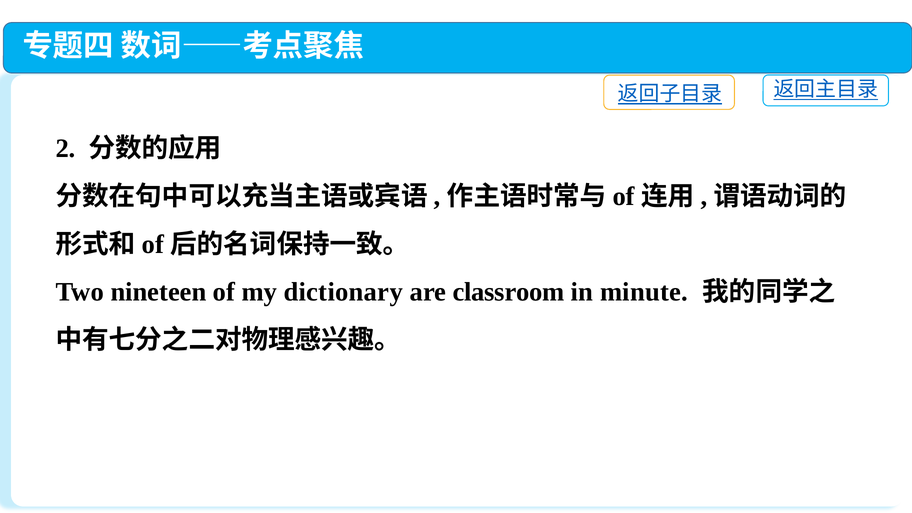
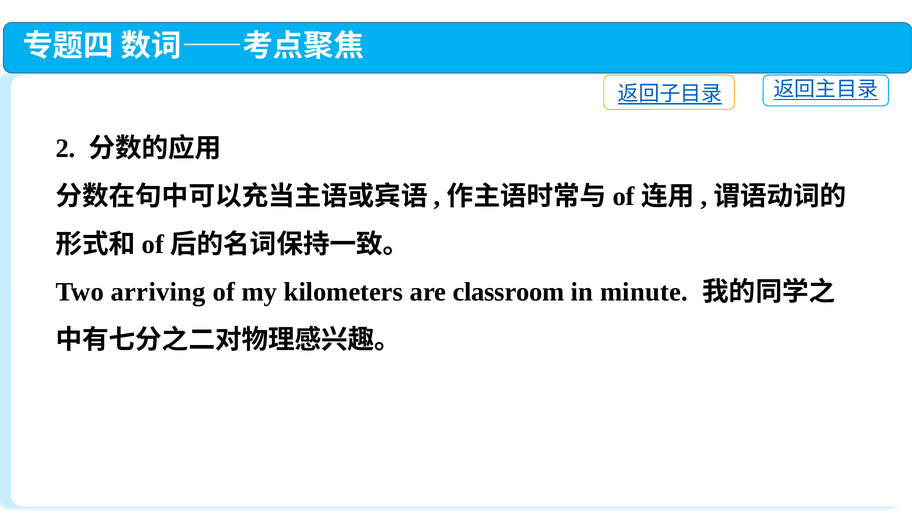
nineteen: nineteen -> arriving
dictionary: dictionary -> kilometers
